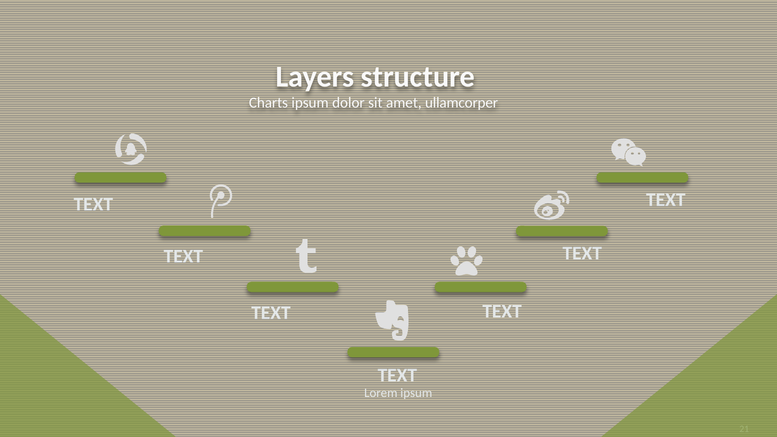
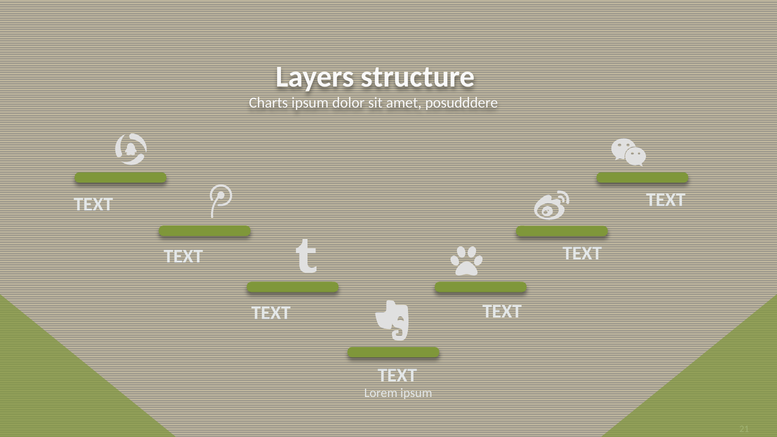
ullamcorper: ullamcorper -> posudddere
